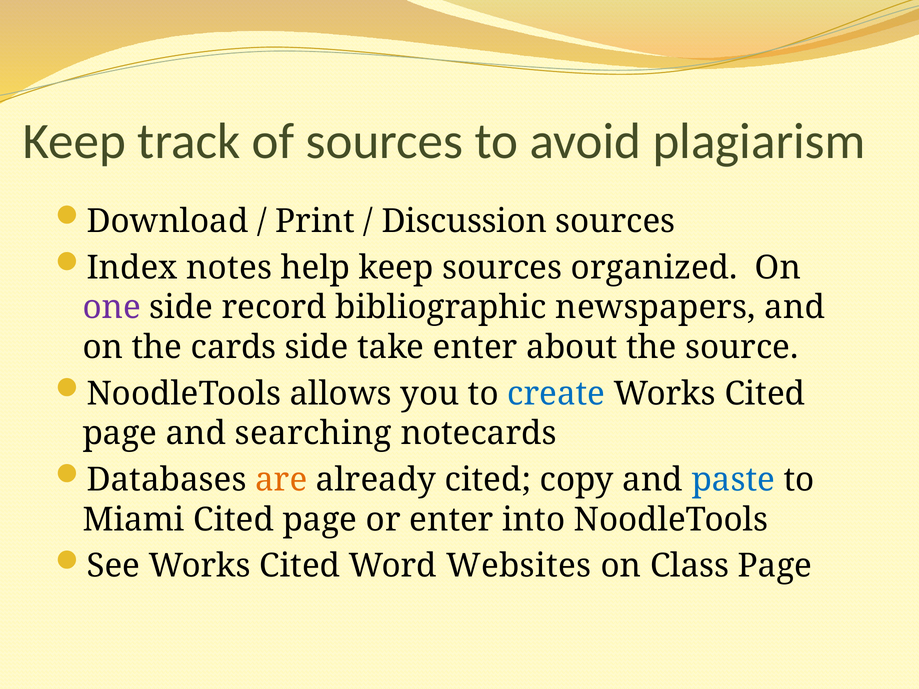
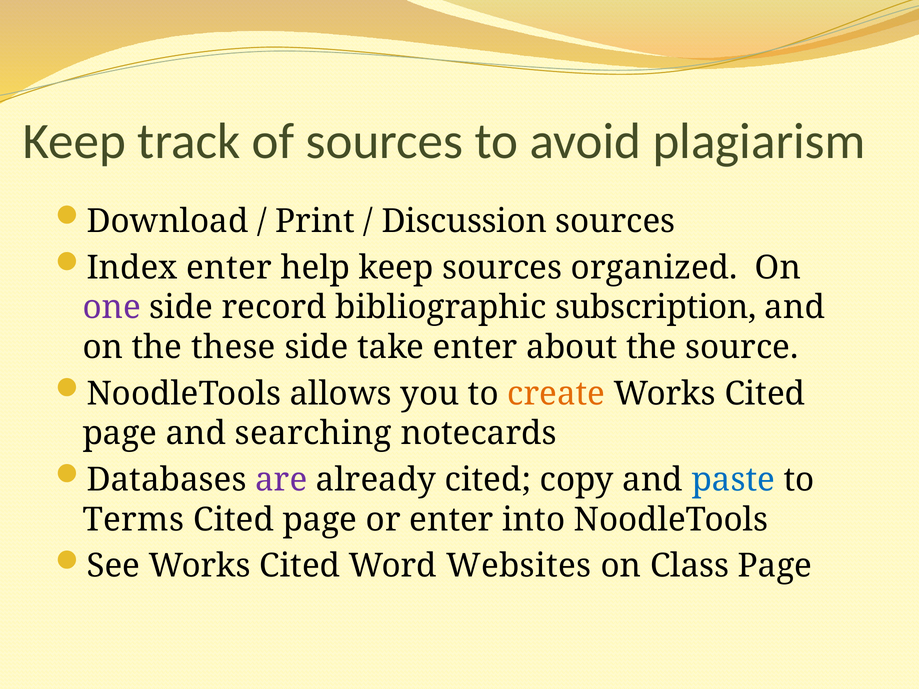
Index notes: notes -> enter
newspapers: newspapers -> subscription
cards: cards -> these
create colour: blue -> orange
are colour: orange -> purple
Miami: Miami -> Terms
